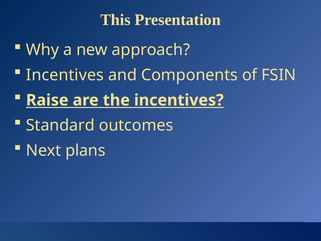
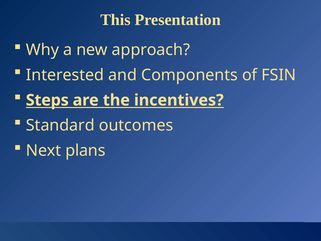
Incentives at (65, 75): Incentives -> Interested
Raise: Raise -> Steps
